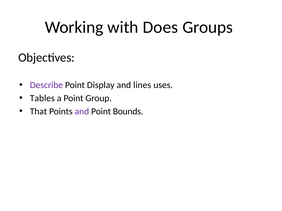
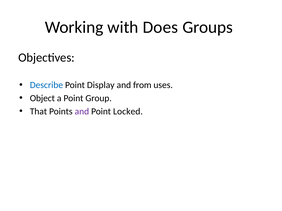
Describe colour: purple -> blue
lines: lines -> from
Tables: Tables -> Object
Bounds: Bounds -> Locked
